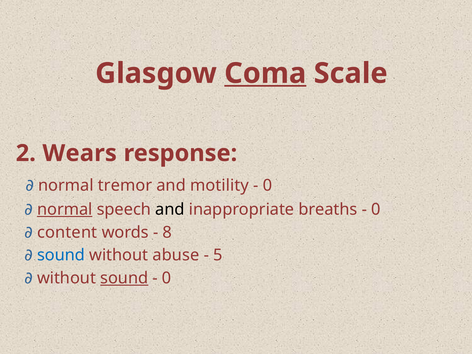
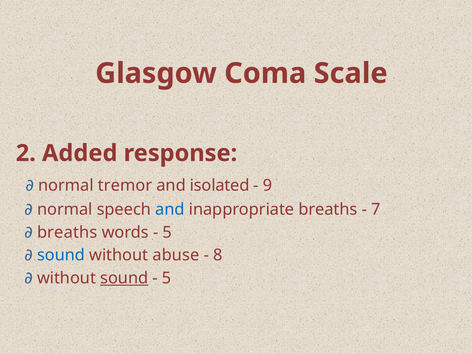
Coma underline: present -> none
Wears: Wears -> Added
motility: motility -> isolated
0 at (268, 186): 0 -> 9
normal at (65, 209) underline: present -> none
and at (170, 209) colour: black -> blue
0 at (376, 209): 0 -> 7
content at (67, 232): content -> breaths
8 at (167, 232): 8 -> 5
5: 5 -> 8
0 at (167, 278): 0 -> 5
